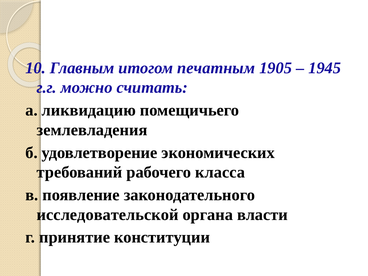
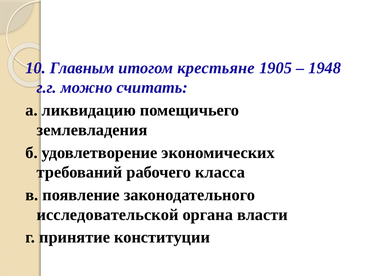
печатным: печатным -> крестьяне
1945: 1945 -> 1948
